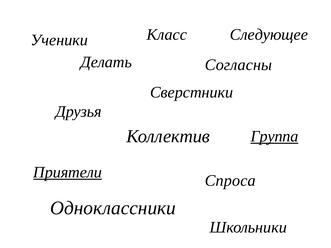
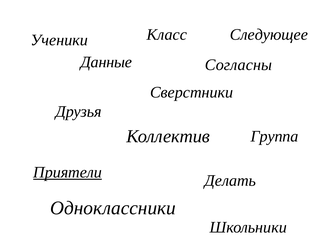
Делать: Делать -> Данные
Группа underline: present -> none
Спроса: Спроса -> Делать
